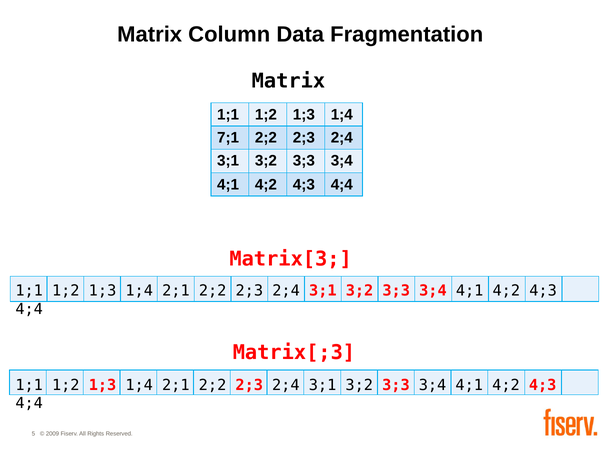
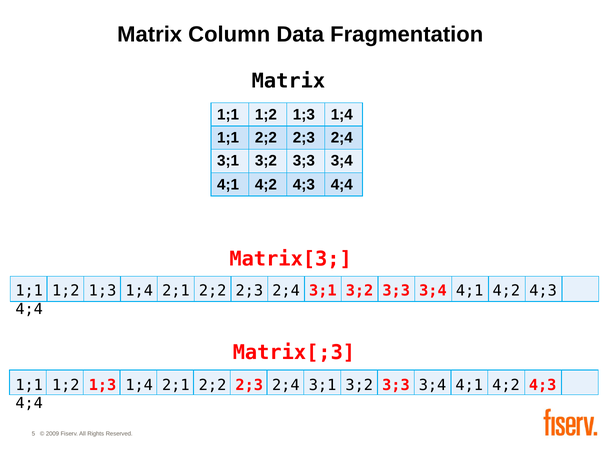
7;1 at (228, 138): 7;1 -> 1;1
